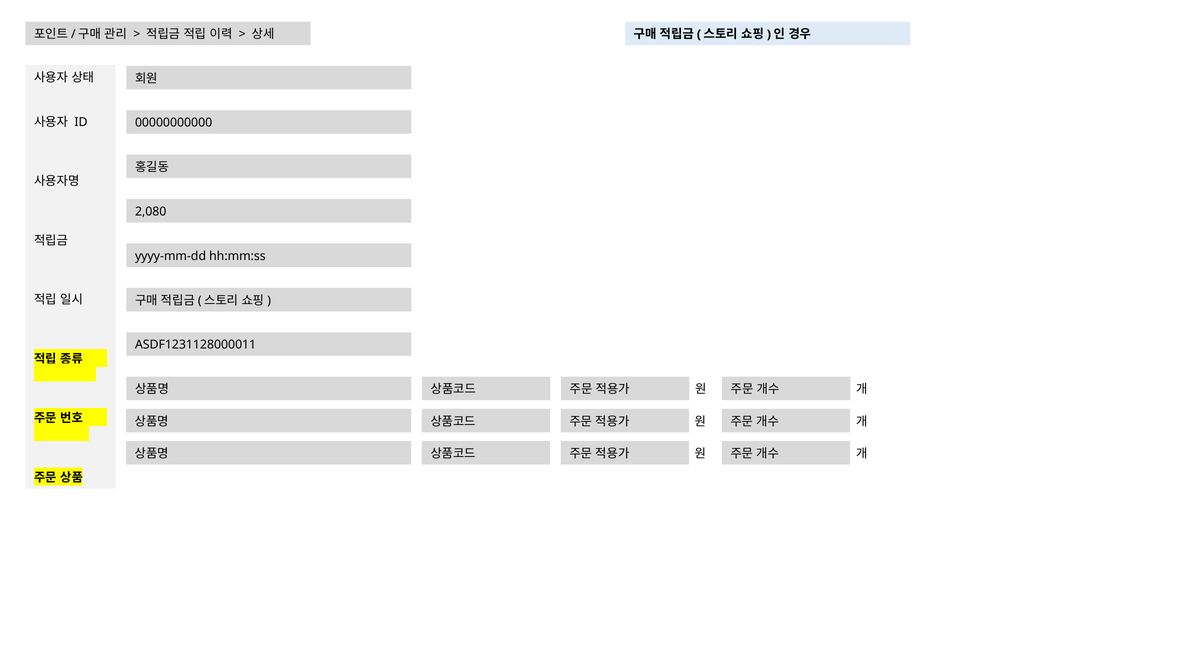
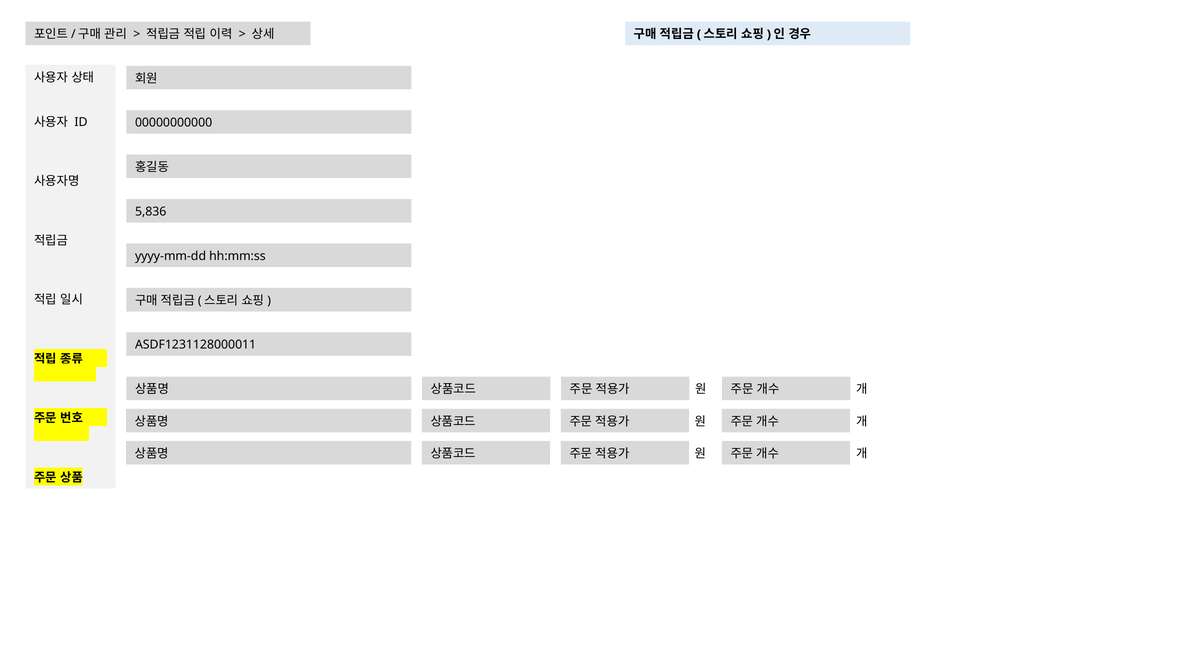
2,080: 2,080 -> 5,836
